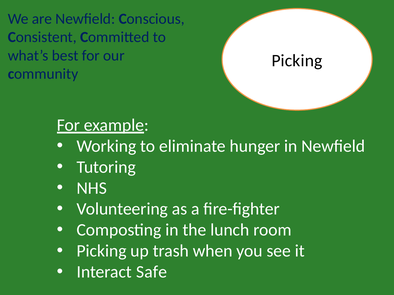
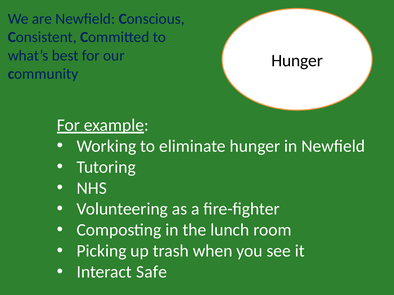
Picking at (297, 61): Picking -> Hunger
